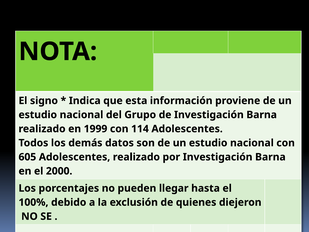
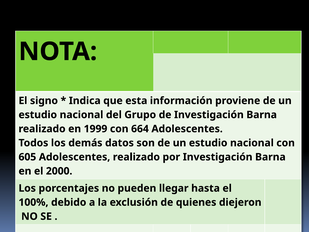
114: 114 -> 664
